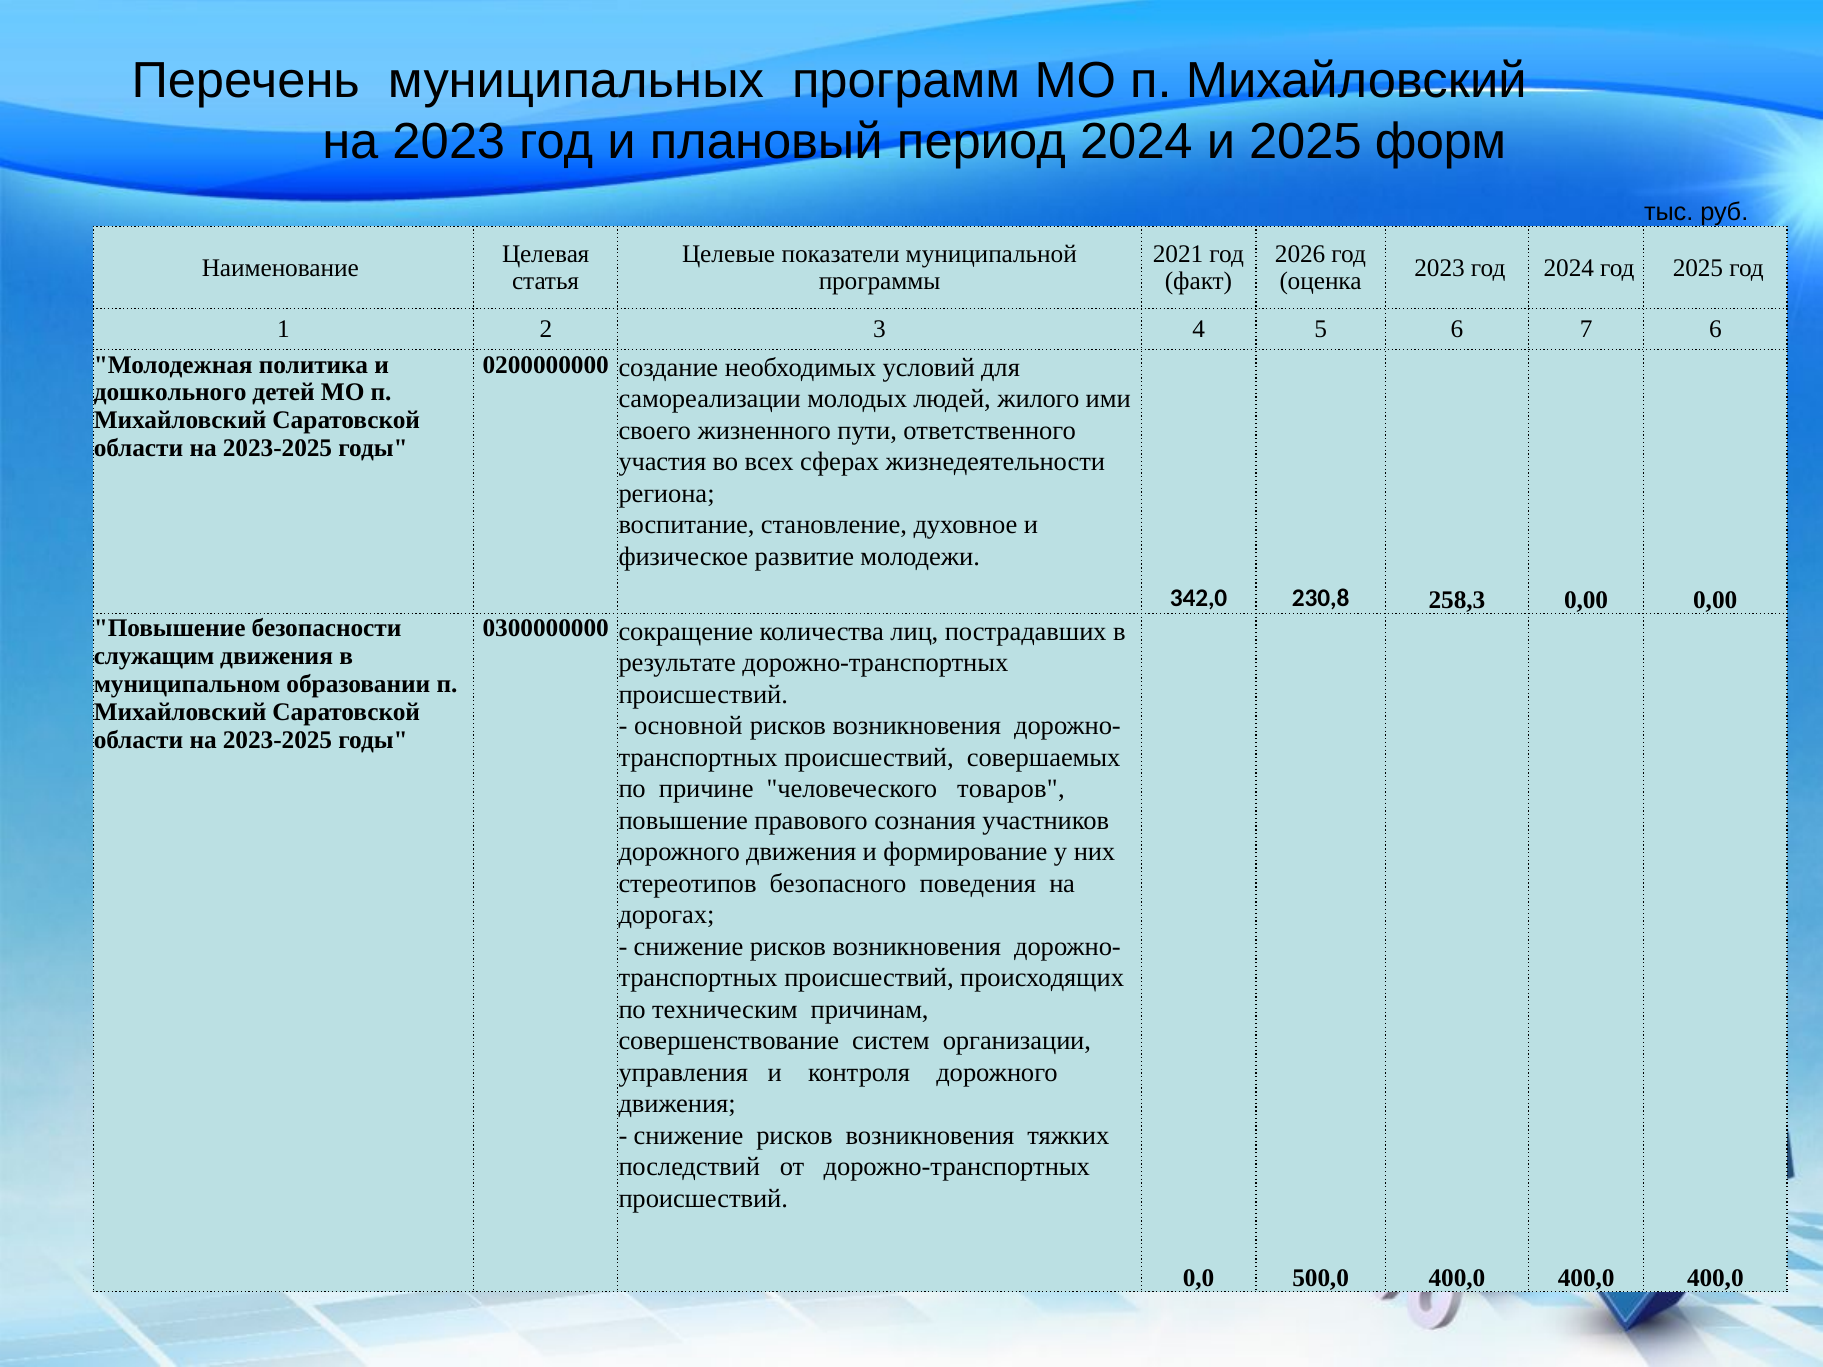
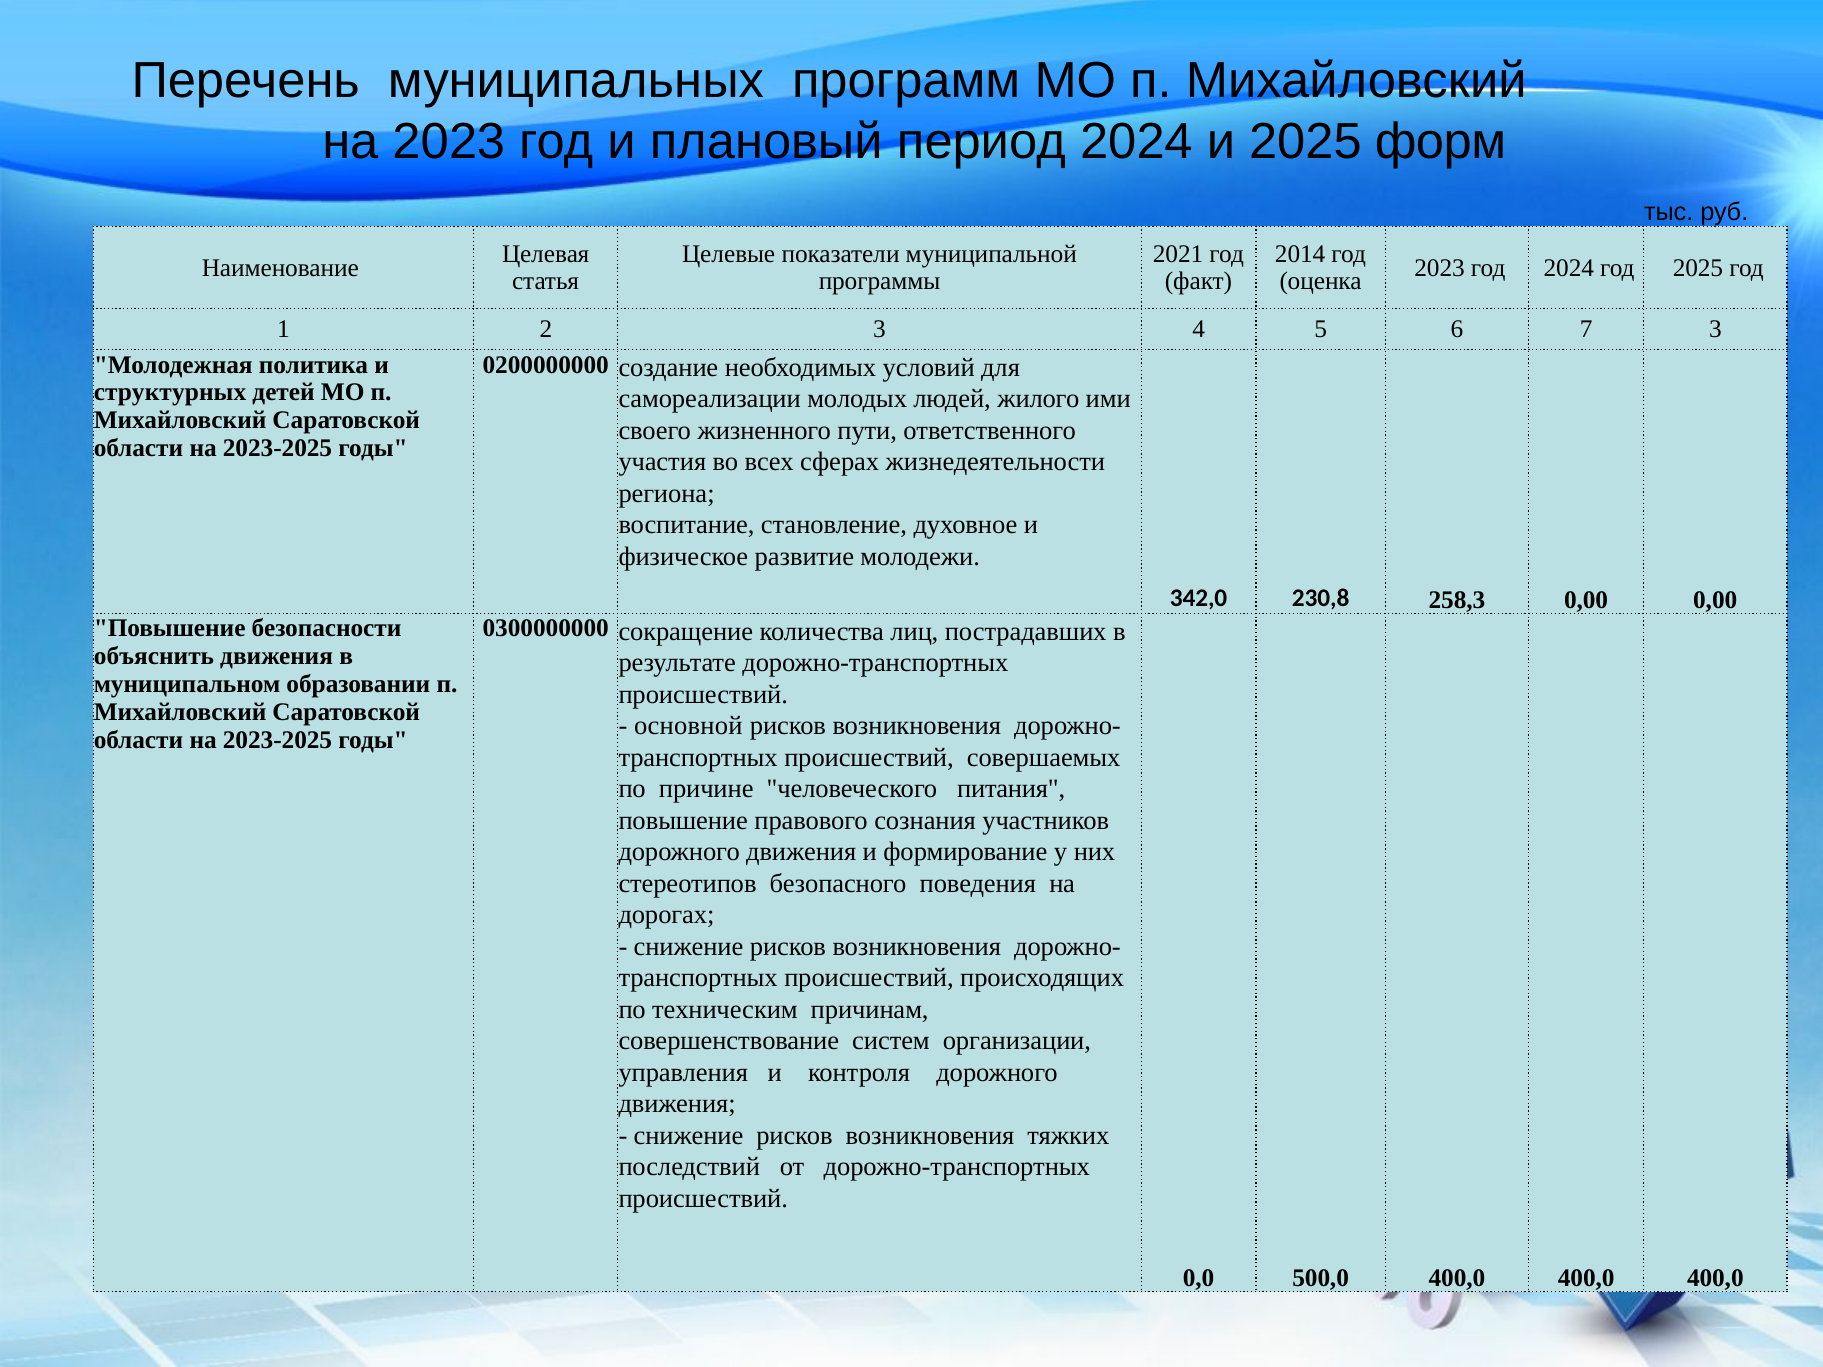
2026: 2026 -> 2014
7 6: 6 -> 3
дошкольного: дошкольного -> структурных
служащим: служащим -> объяснить
товаров: товаров -> питания
